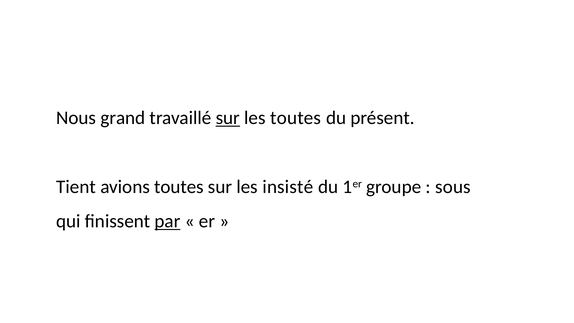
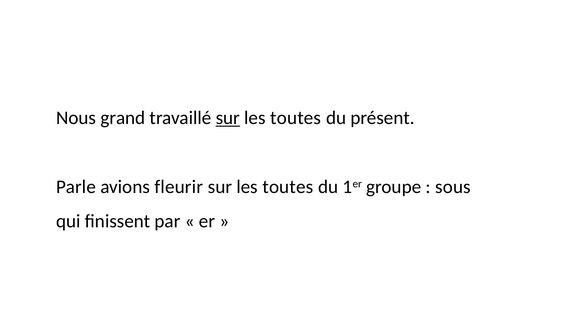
Tient: Tient -> Parle
avions toutes: toutes -> fleurir
insisté at (288, 187): insisté -> toutes
par underline: present -> none
